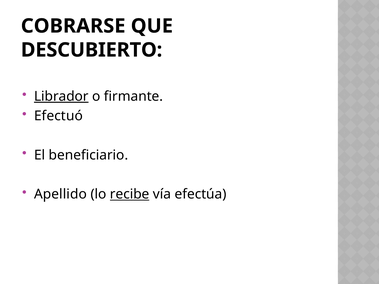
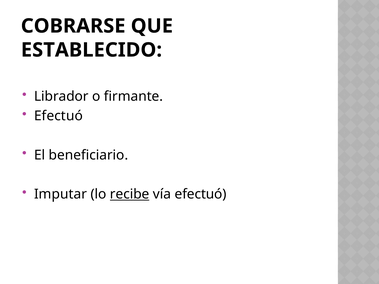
DESCUBIERTO: DESCUBIERTO -> ESTABLECIDO
Librador underline: present -> none
Apellido: Apellido -> Imputar
vía efectúa: efectúa -> efectuó
